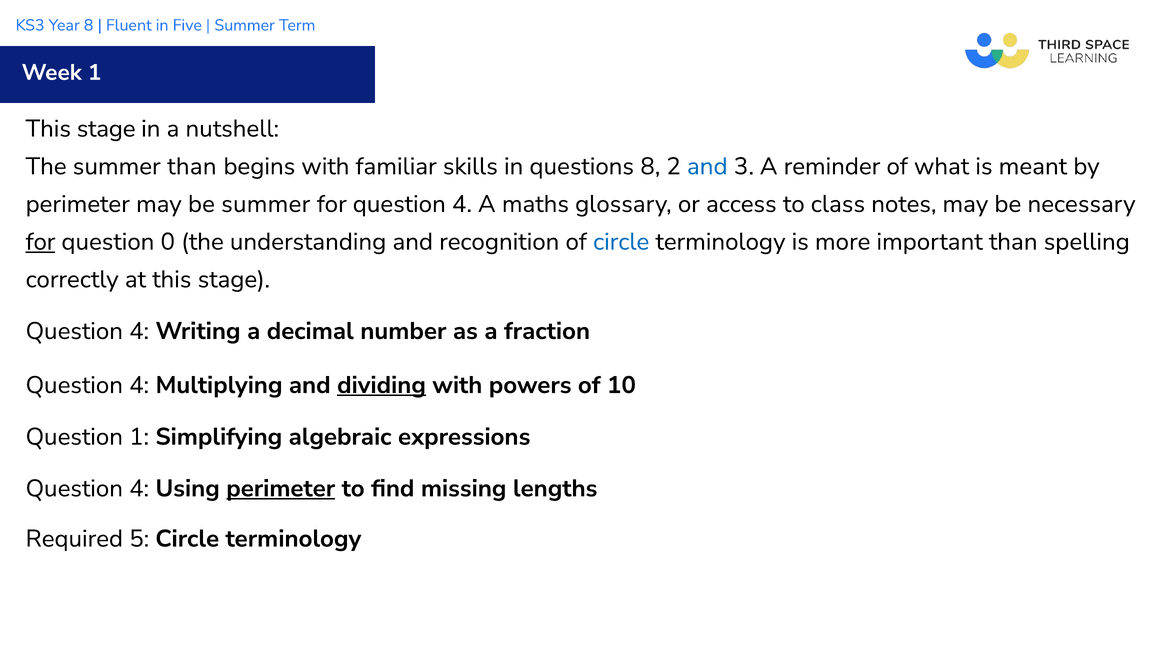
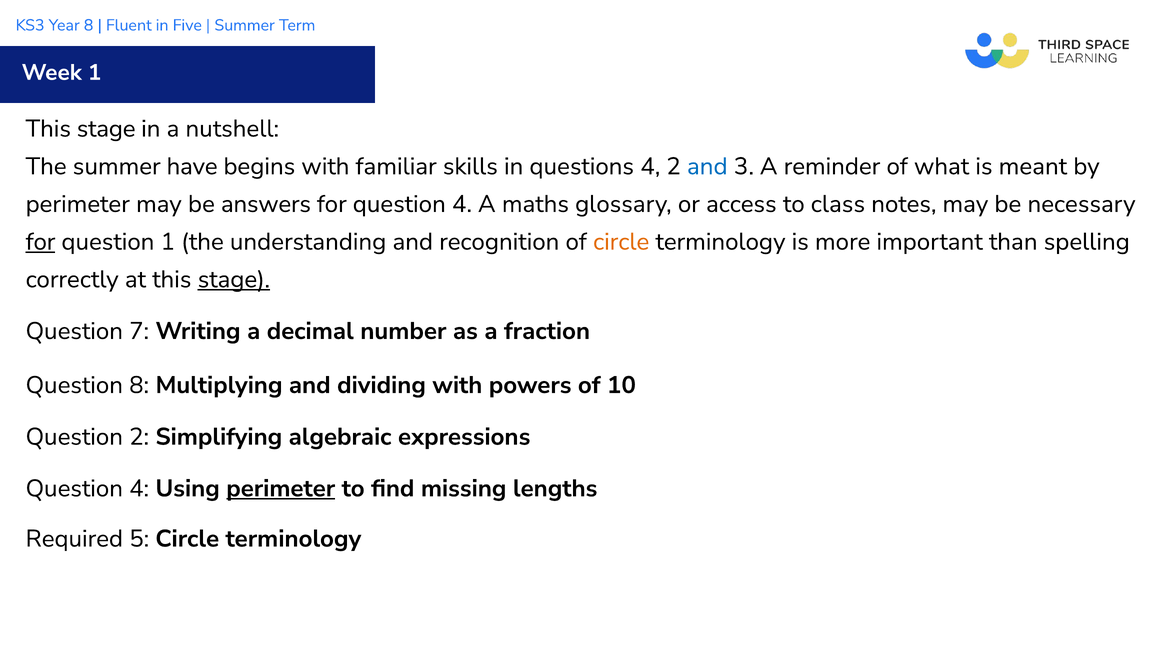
summer than: than -> have
questions 8: 8 -> 4
be summer: summer -> answers
question 0: 0 -> 1
circle at (621, 242) colour: blue -> orange
stage at (234, 280) underline: none -> present
4 at (139, 331): 4 -> 7
4 at (139, 385): 4 -> 8
dividing underline: present -> none
Question 1: 1 -> 2
